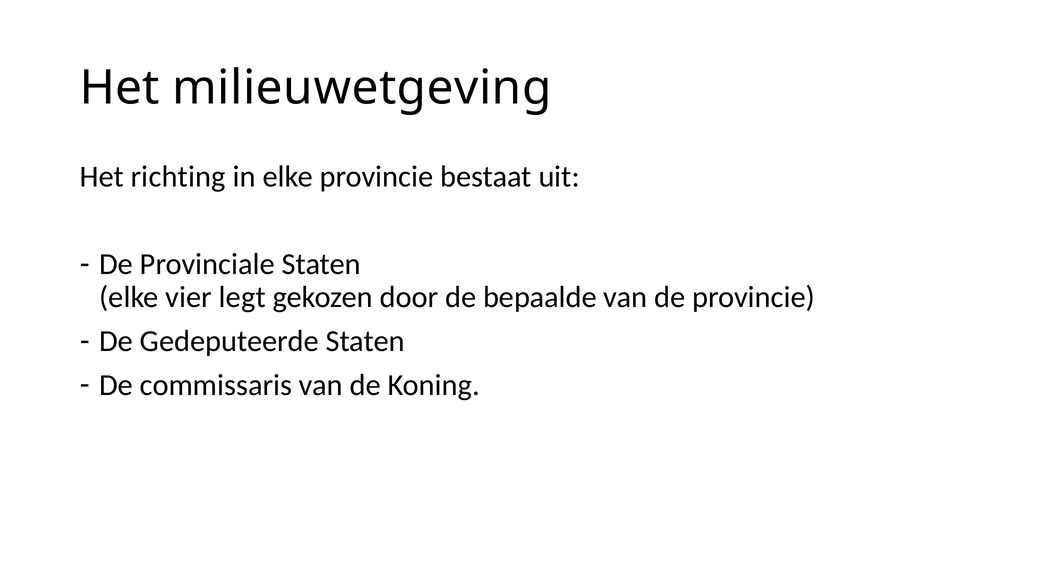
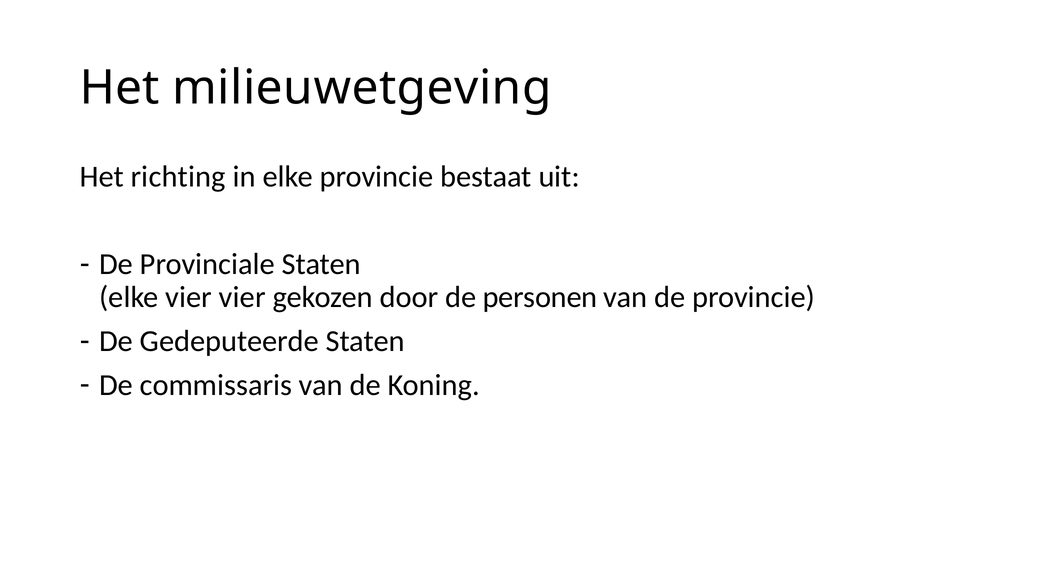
vier legt: legt -> vier
bepaalde: bepaalde -> personen
